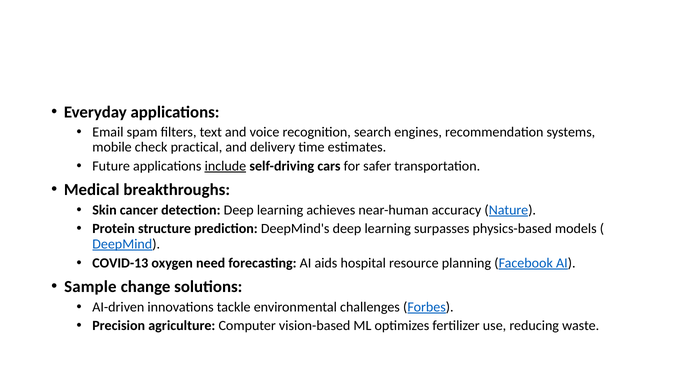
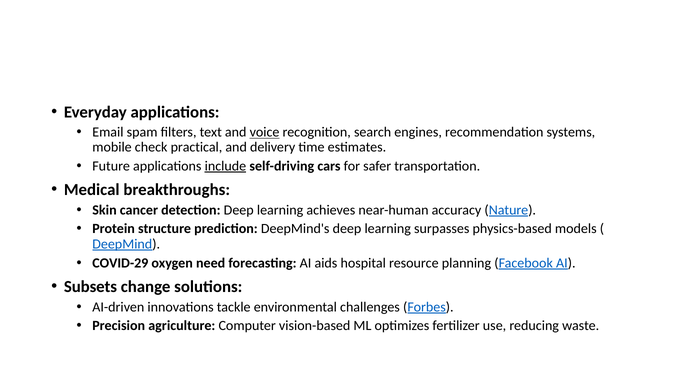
voice underline: none -> present
COVID-13: COVID-13 -> COVID-29
Sample: Sample -> Subsets
